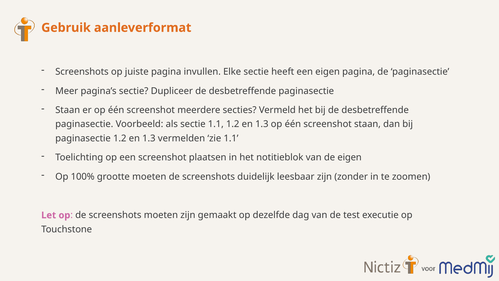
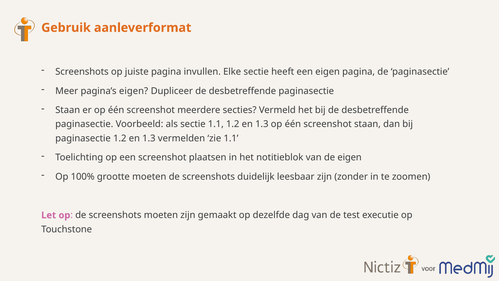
pagina’s sectie: sectie -> eigen
